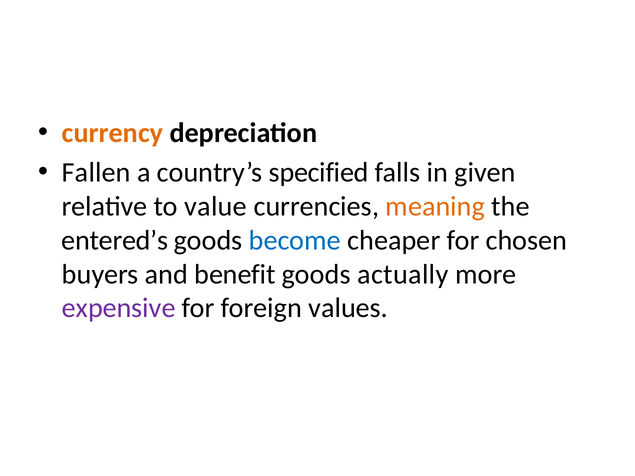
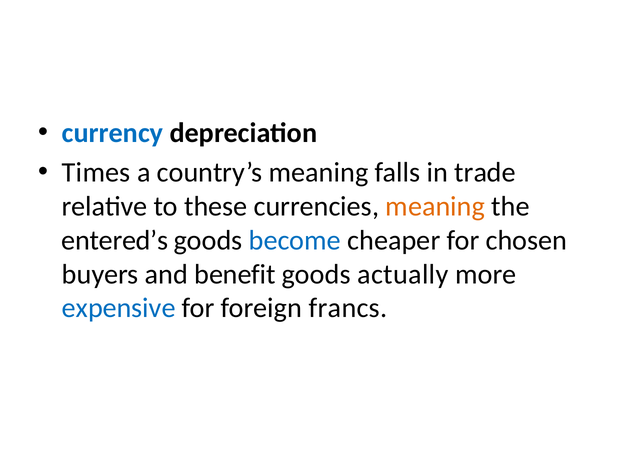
currency colour: orange -> blue
Fallen: Fallen -> Times
country’s specified: specified -> meaning
given: given -> trade
value: value -> these
expensive colour: purple -> blue
values: values -> francs
